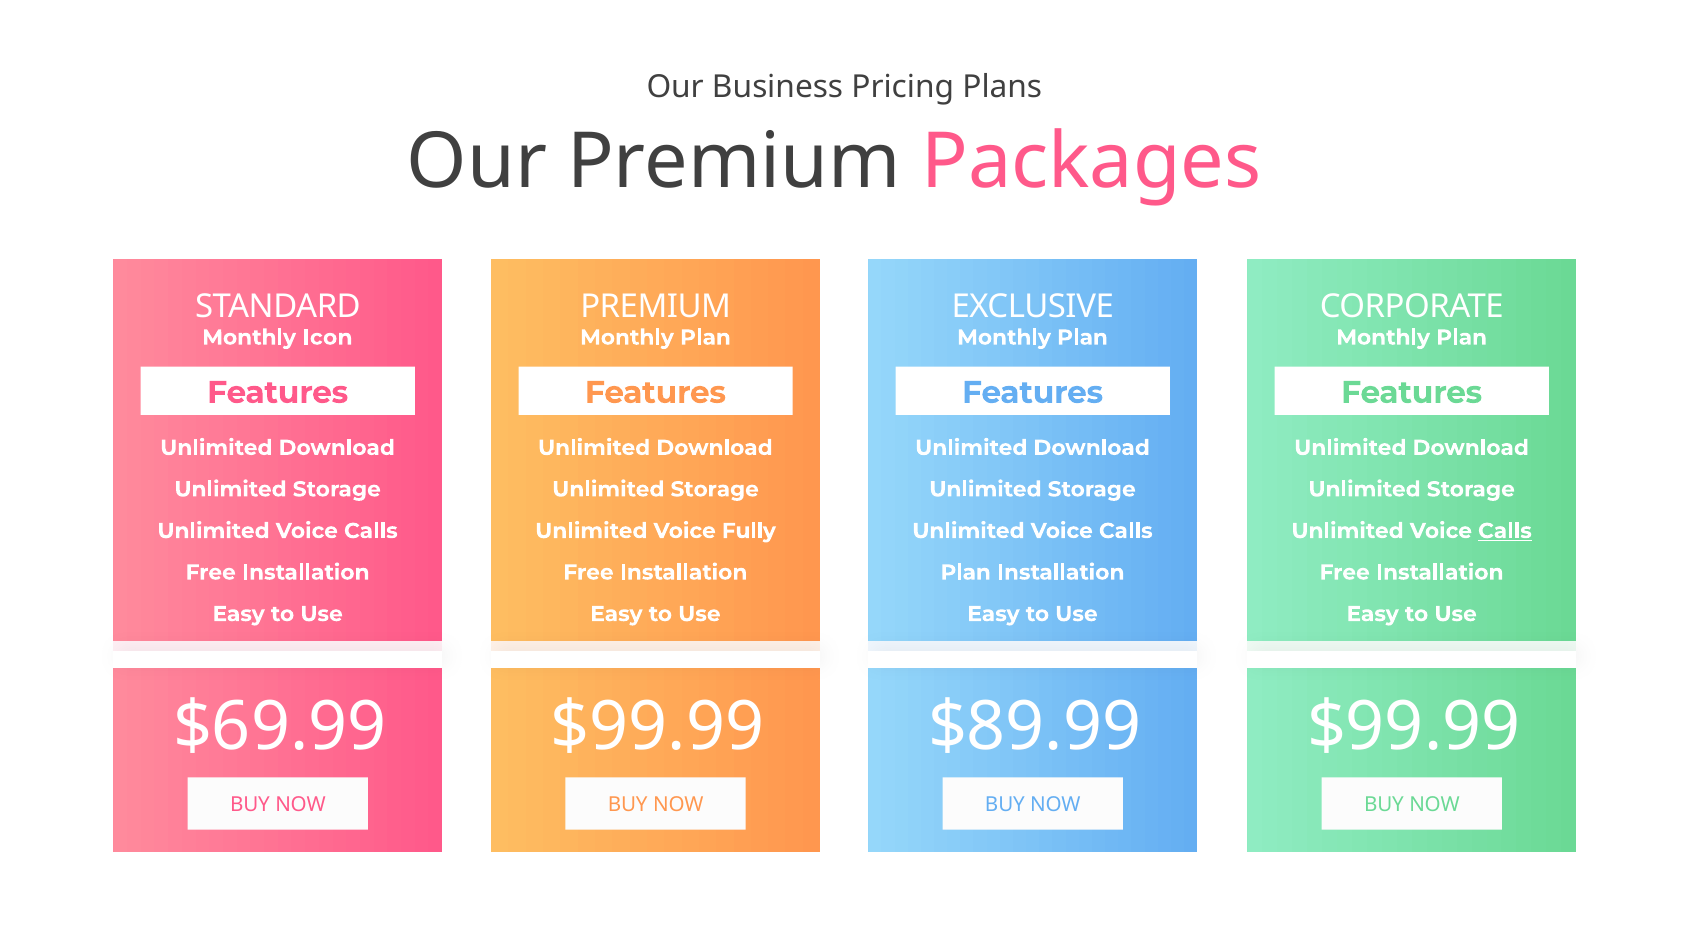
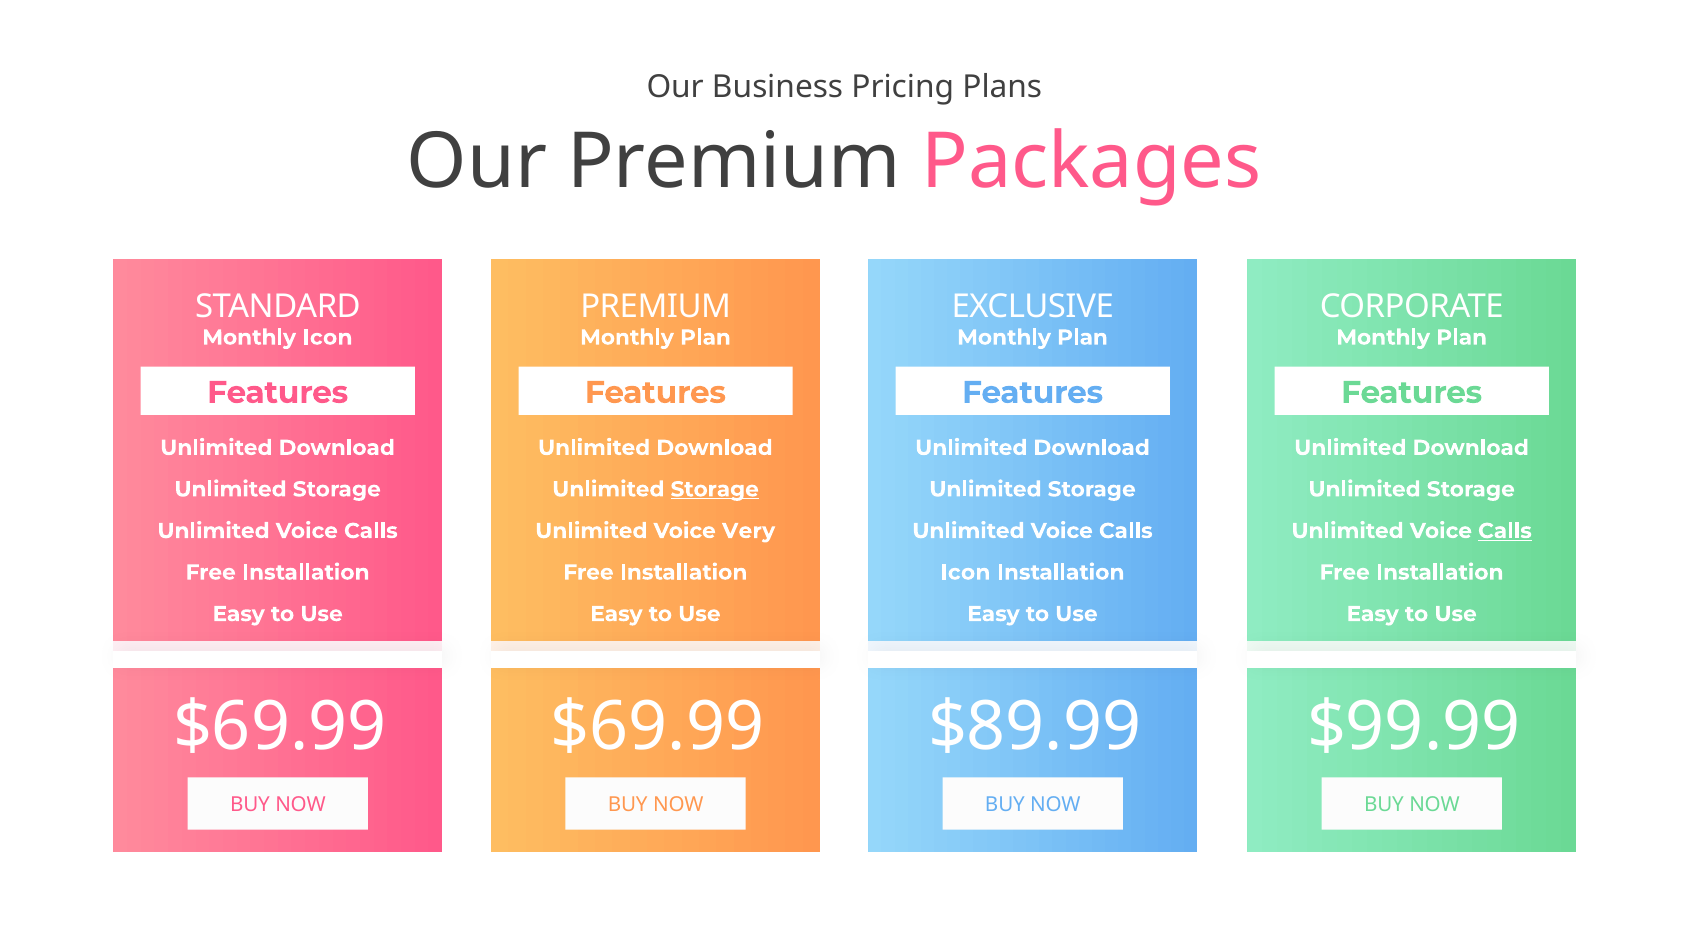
Storage at (715, 489) underline: none -> present
Fully: Fully -> Very
Plan at (966, 572): Plan -> Icon
$99.99 at (658, 727): $99.99 -> $69.99
